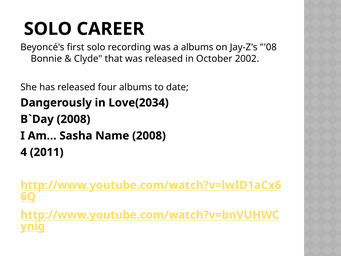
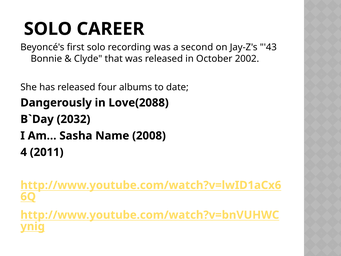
a albums: albums -> second
08: 08 -> 43
Love(2034: Love(2034 -> Love(2088
2008 at (74, 119): 2008 -> 2032
